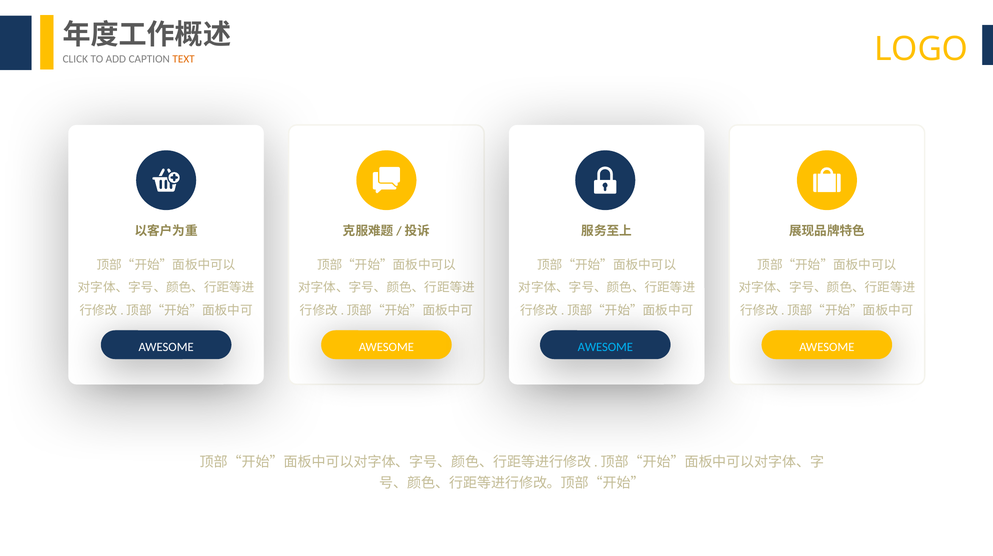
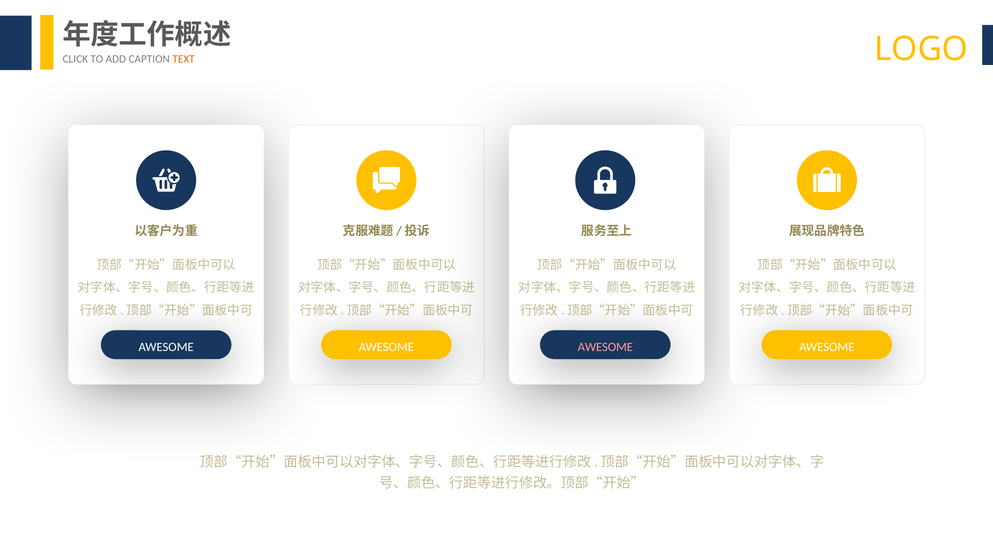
AWESOME at (605, 347) colour: light blue -> pink
